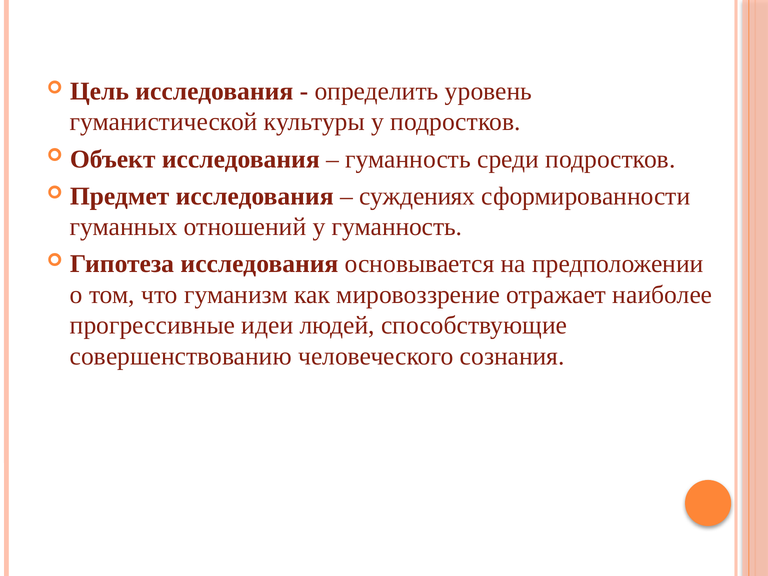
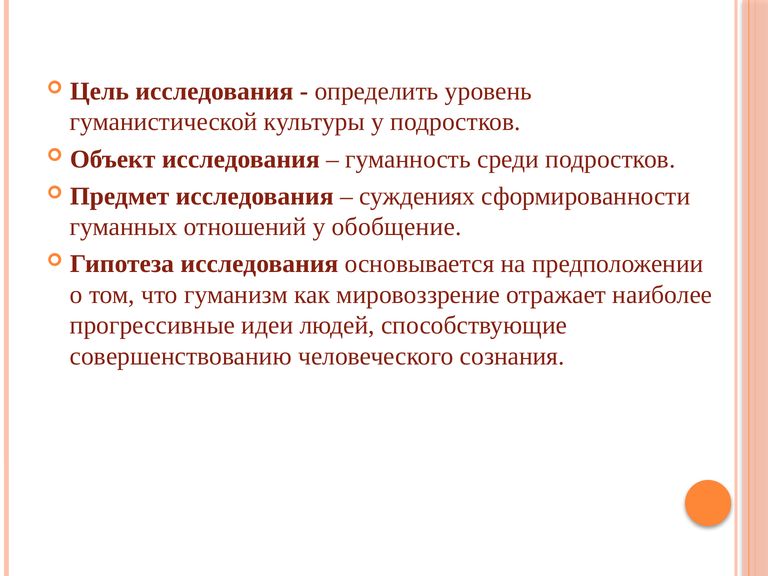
у гуманность: гуманность -> обобщение
